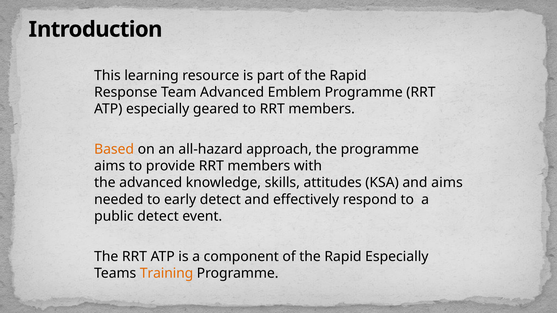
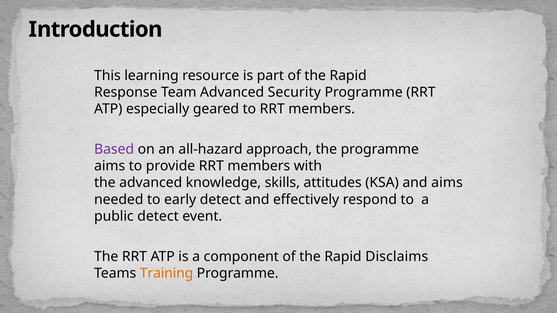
Emblem: Emblem -> Security
Based colour: orange -> purple
Rapid Especially: Especially -> Disclaims
